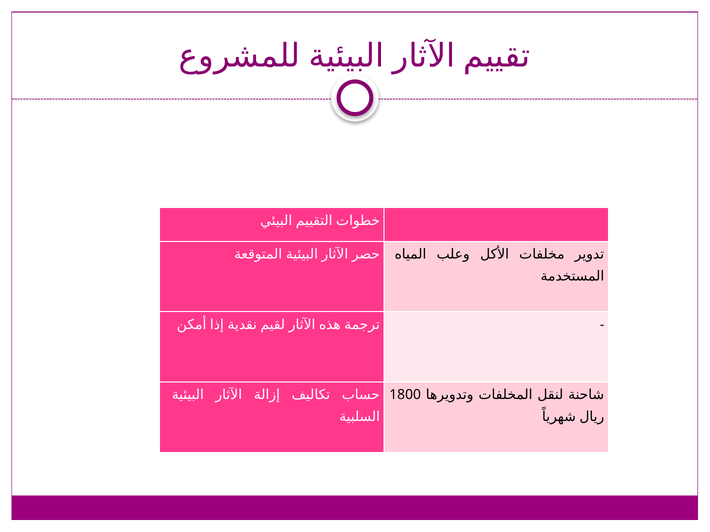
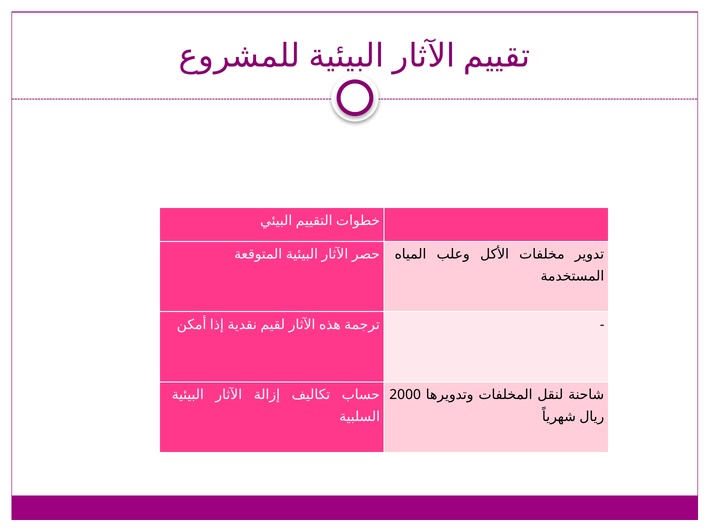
1800: 1800 -> 2000
